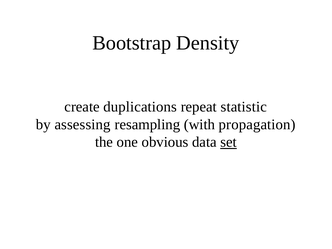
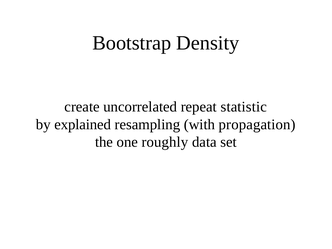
duplications: duplications -> uncorrelated
assessing: assessing -> explained
obvious: obvious -> roughly
set underline: present -> none
